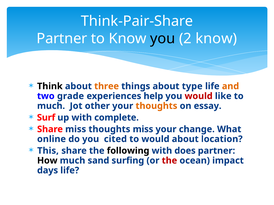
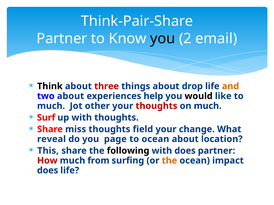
2 know: know -> email
three colour: orange -> red
type: type -> drop
two grade: grade -> about
would at (199, 96) colour: red -> black
thoughts at (156, 106) colour: orange -> red
on essay: essay -> much
with complete: complete -> thoughts
thoughts miss: miss -> field
online: online -> reveal
cited: cited -> page
to would: would -> ocean
How colour: black -> red
sand: sand -> from
the at (169, 161) colour: red -> orange
days at (48, 171): days -> does
